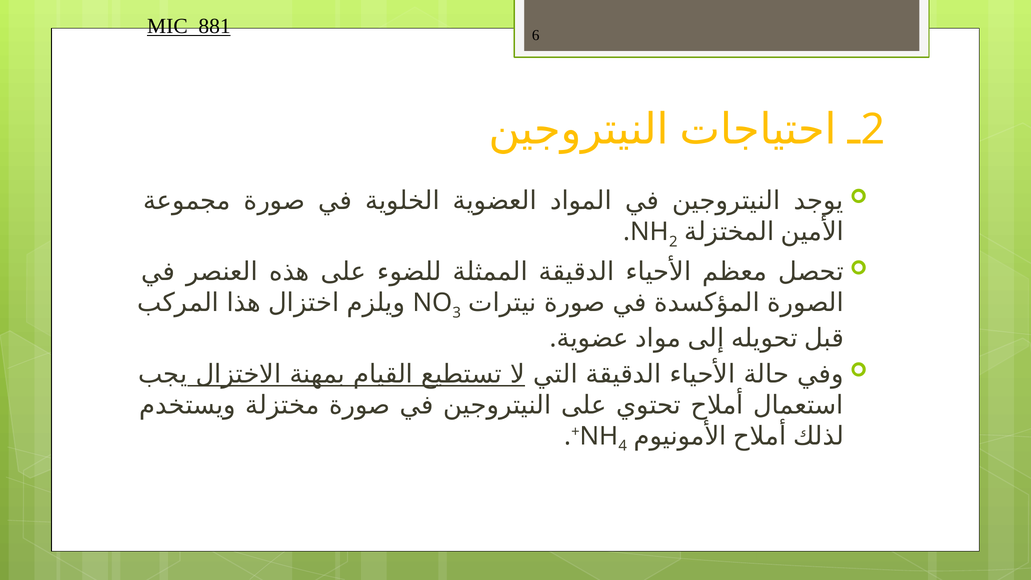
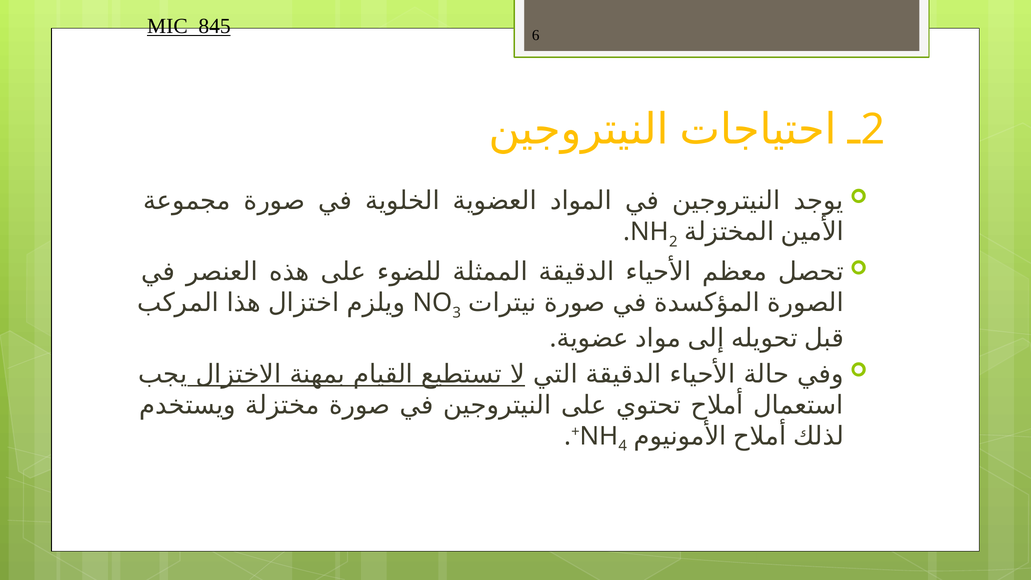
881: 881 -> 845
